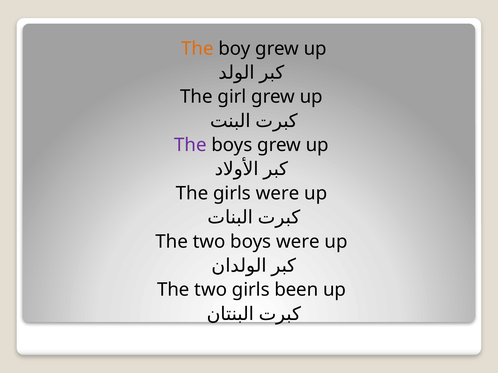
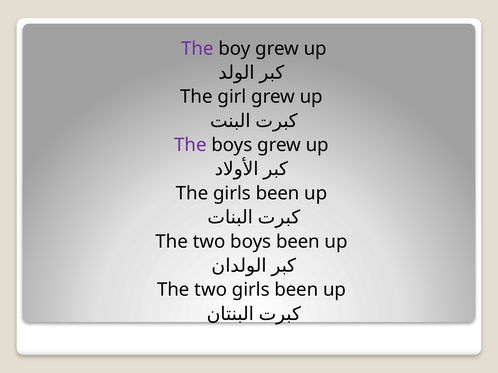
The at (197, 49) colour: orange -> purple
The girls were: were -> been
boys were: were -> been
